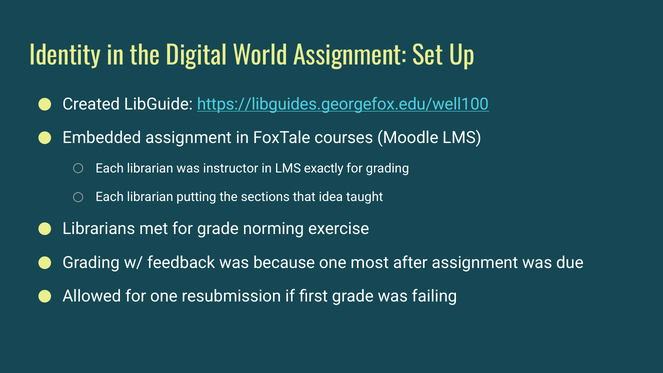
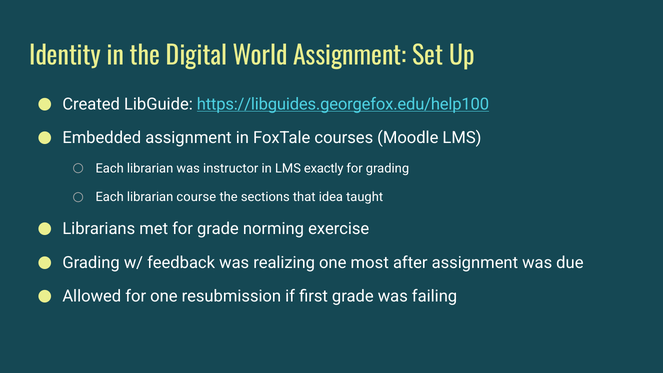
https://libguides.georgefox.edu/well100: https://libguides.georgefox.edu/well100 -> https://libguides.georgefox.edu/help100
putting: putting -> course
because: because -> realizing
